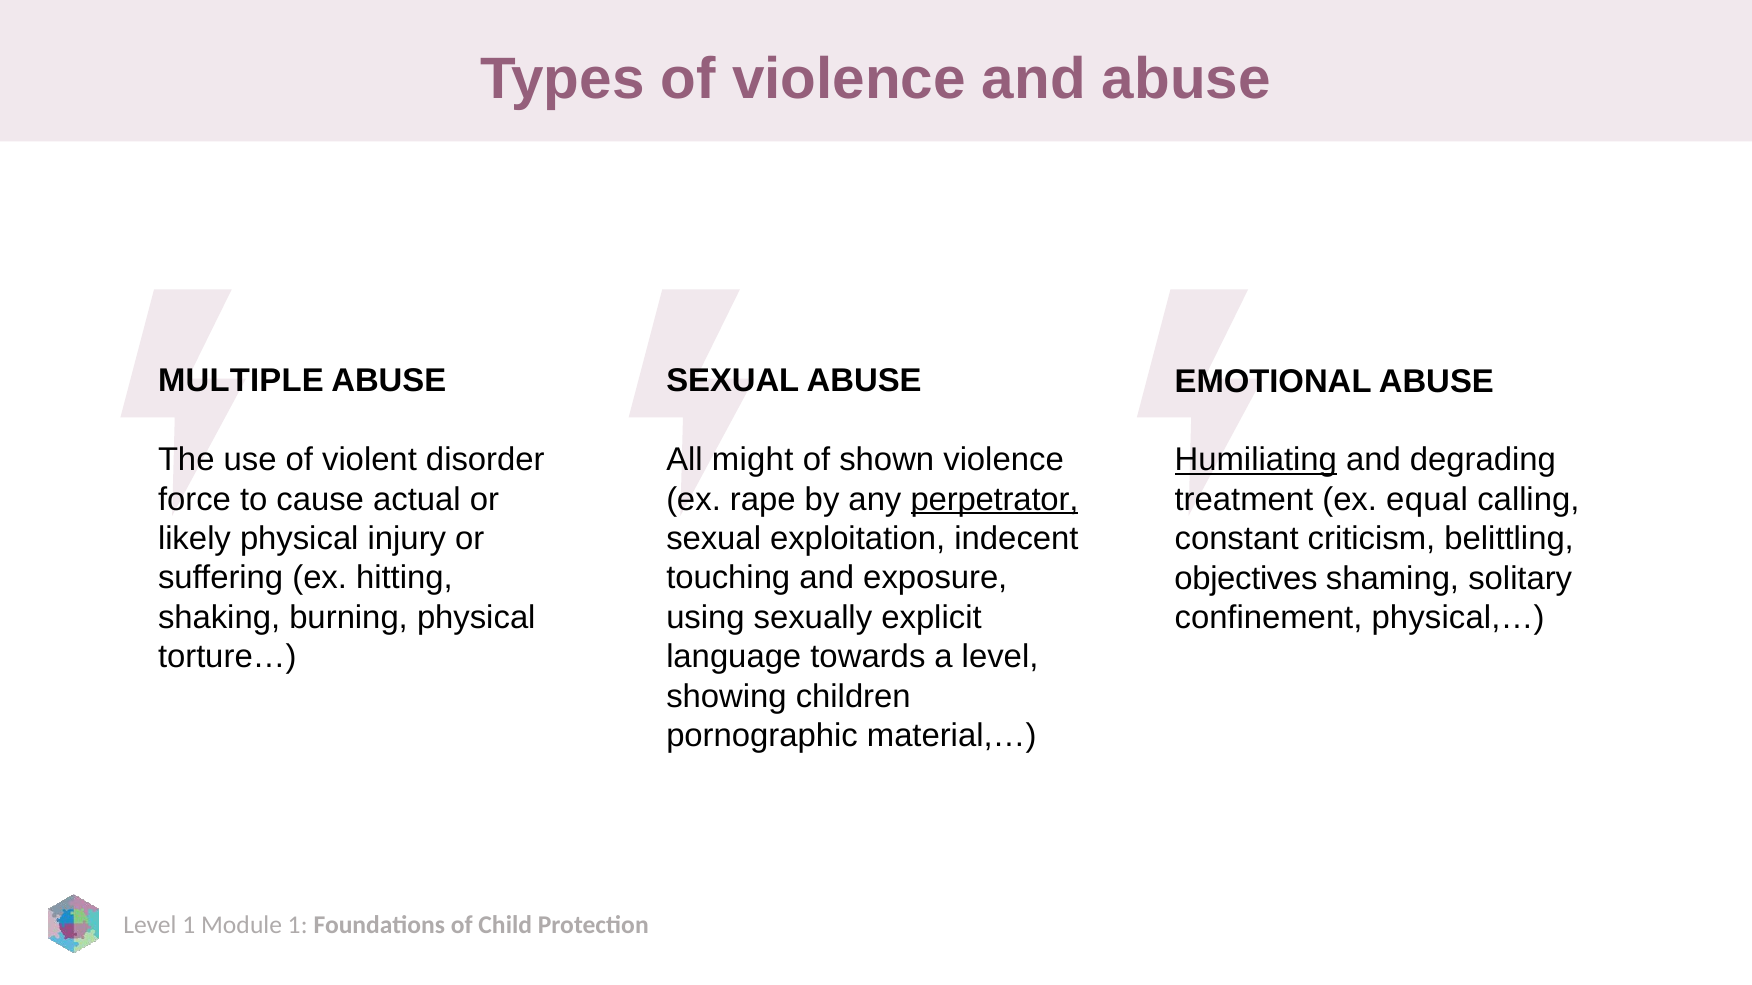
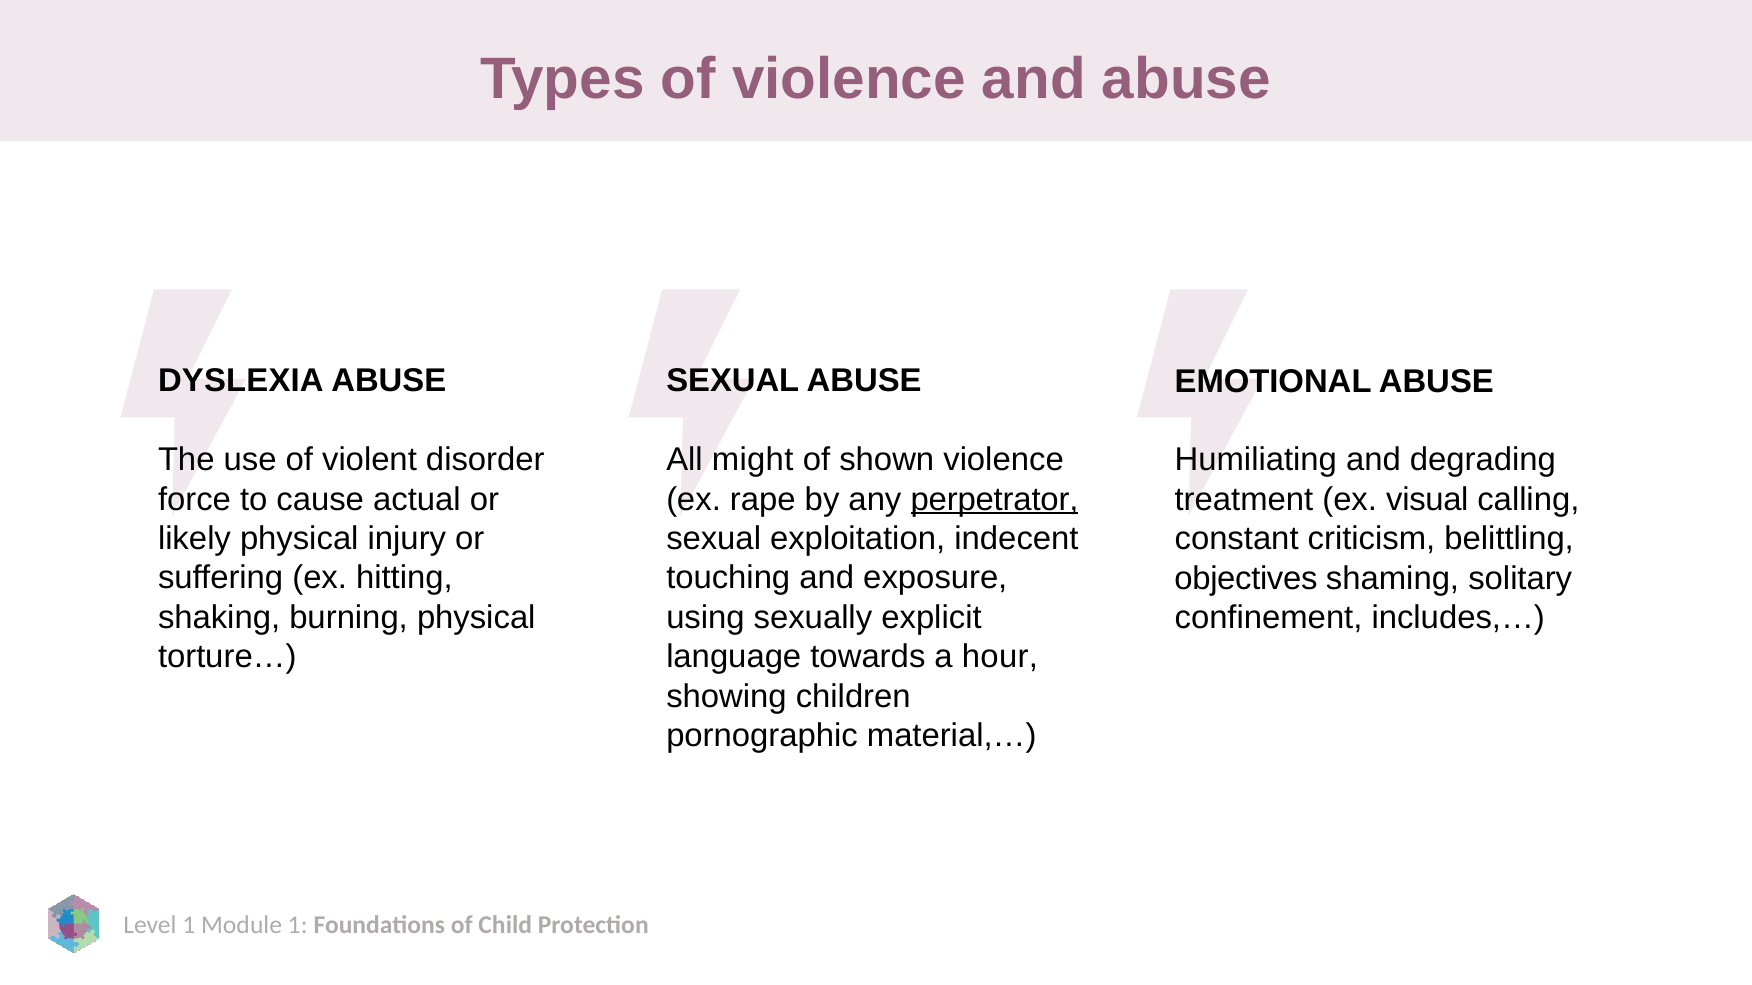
MULTIPLE: MULTIPLE -> DYSLEXIA
Humiliating underline: present -> none
equal: equal -> visual
physical,…: physical,… -> includes,…
a level: level -> hour
